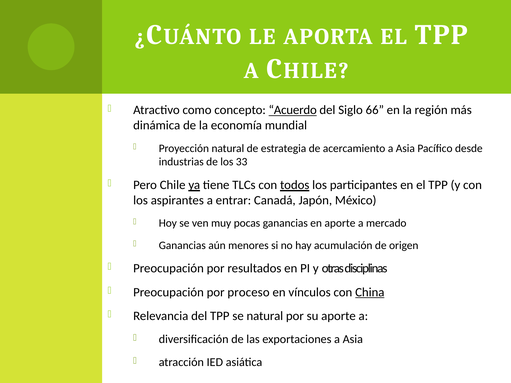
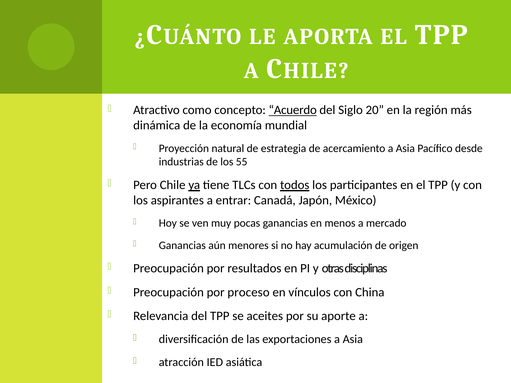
66: 66 -> 20
33: 33 -> 55
en aporte: aporte -> menos
China underline: present -> none
se natural: natural -> aceites
